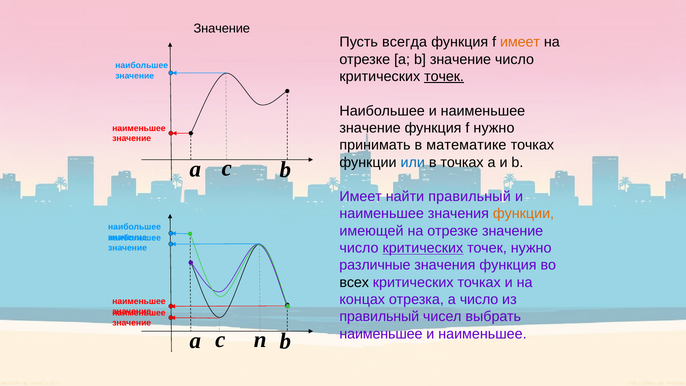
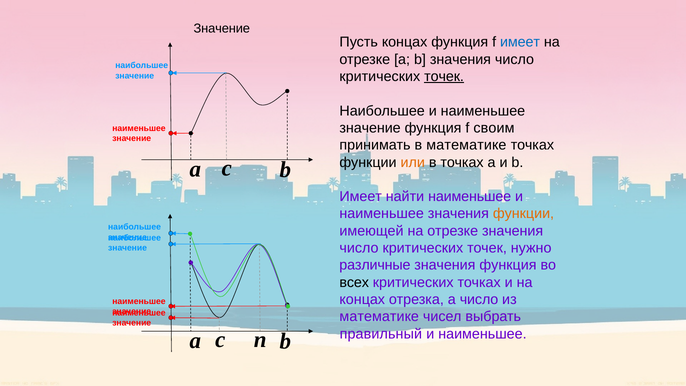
Пусть всегда: всегда -> концах
имеет at (520, 42) colour: orange -> blue
b значение: значение -> значения
f нужно: нужно -> своим
или colour: blue -> orange
найти правильный: правильный -> наименьшее
отрезке значение: значение -> значения
критических at (423, 248) underline: present -> none
правильный at (379, 317): правильный -> математике
наименьшее at (381, 334): наименьшее -> правильный
